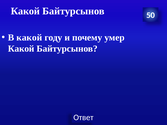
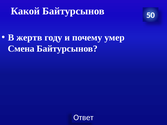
В какой: какой -> жертв
Какой at (21, 49): Какой -> Смена
